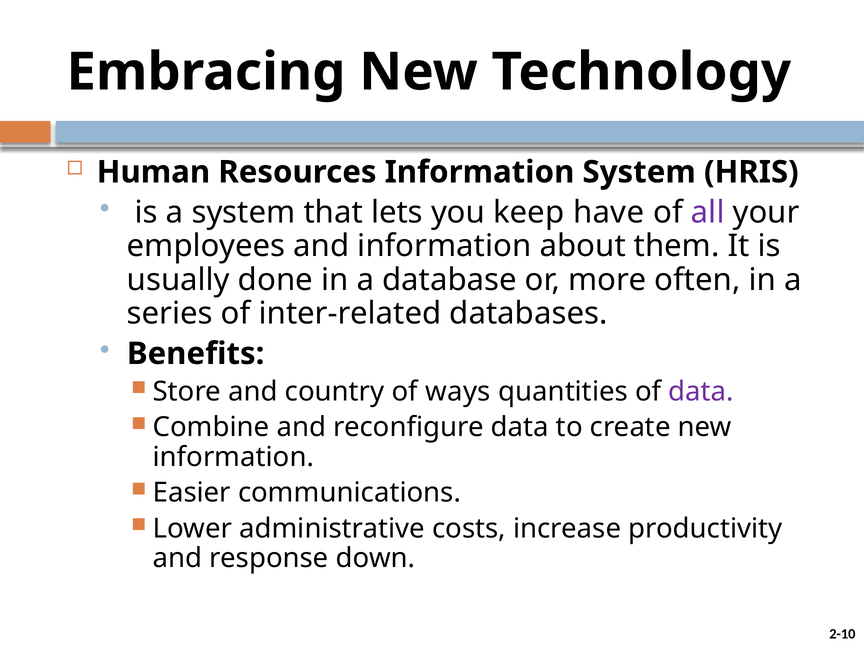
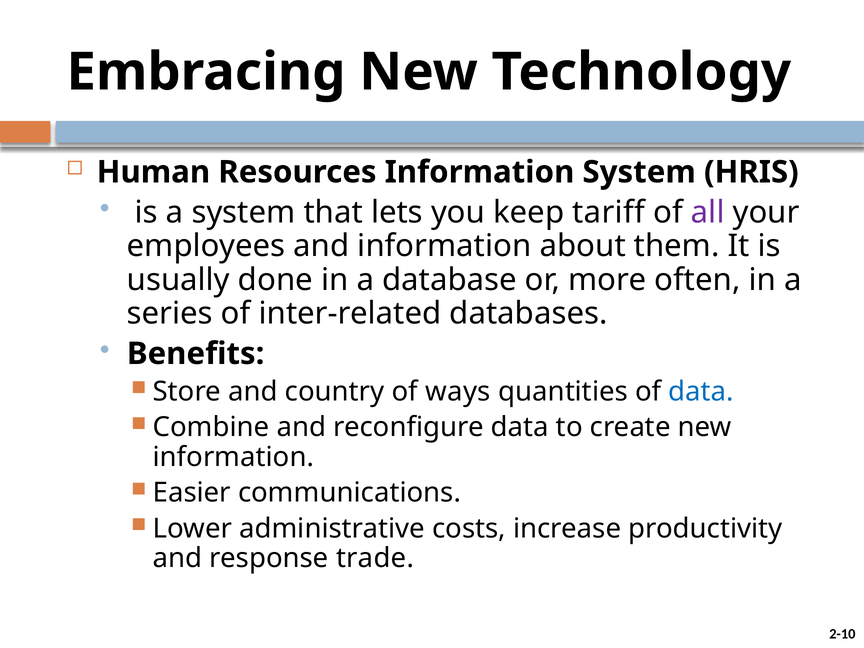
have: have -> tariff
data at (701, 391) colour: purple -> blue
down: down -> trade
